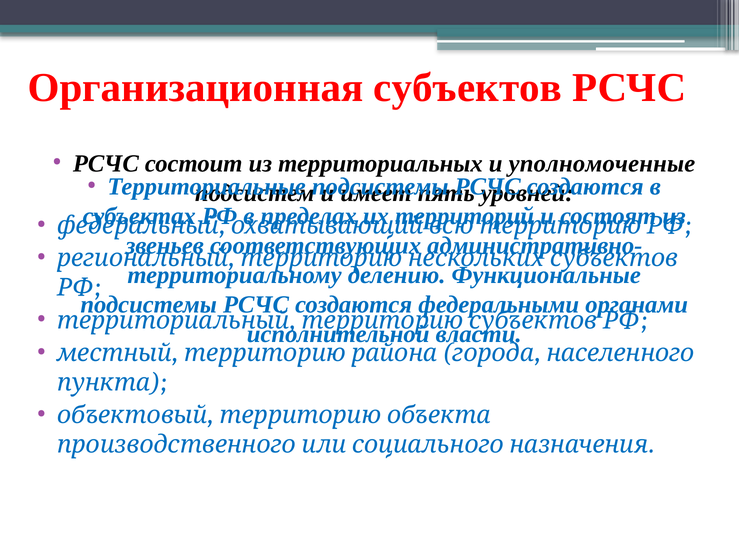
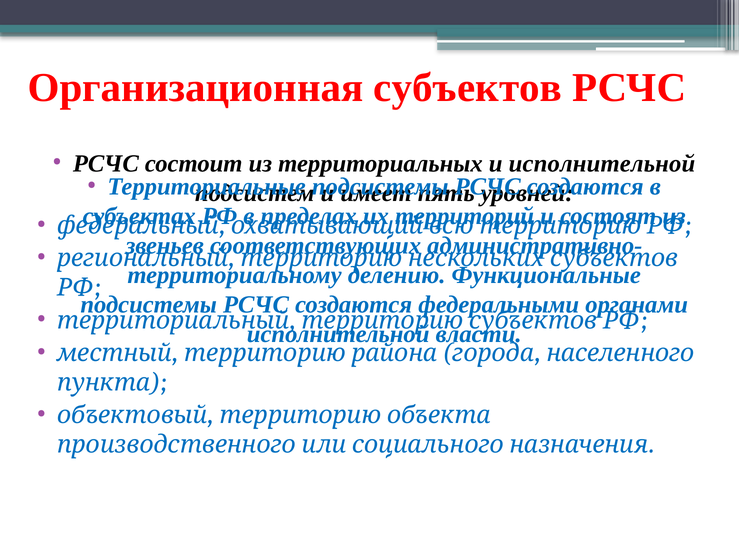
и уполномоченные: уполномоченные -> исполнительной
